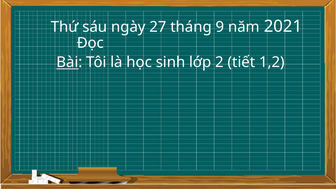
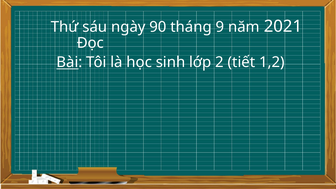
27: 27 -> 90
